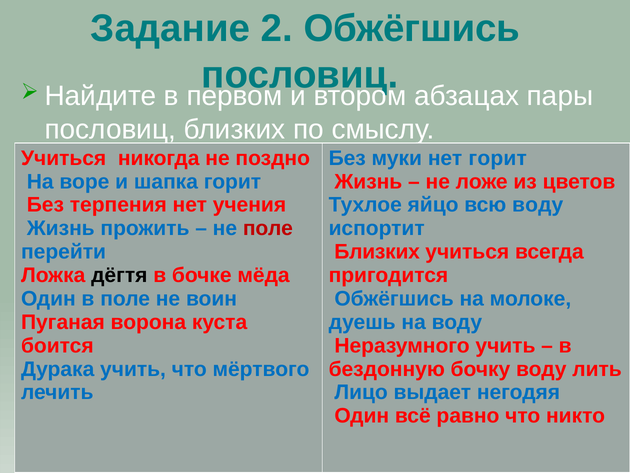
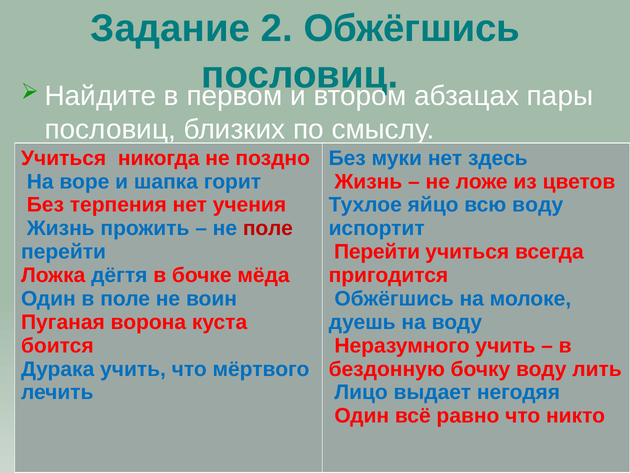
нет горит: горит -> здесь
Близких at (377, 252): Близких -> Перейти
дёгтя colour: black -> blue
